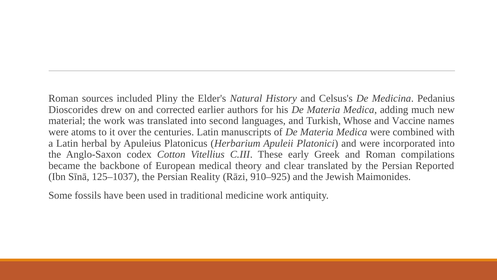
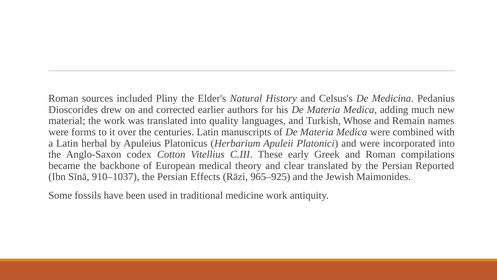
second: second -> quality
Vaccine: Vaccine -> Remain
atoms: atoms -> forms
125–1037: 125–1037 -> 910–1037
Reality: Reality -> Effects
910–925: 910–925 -> 965–925
